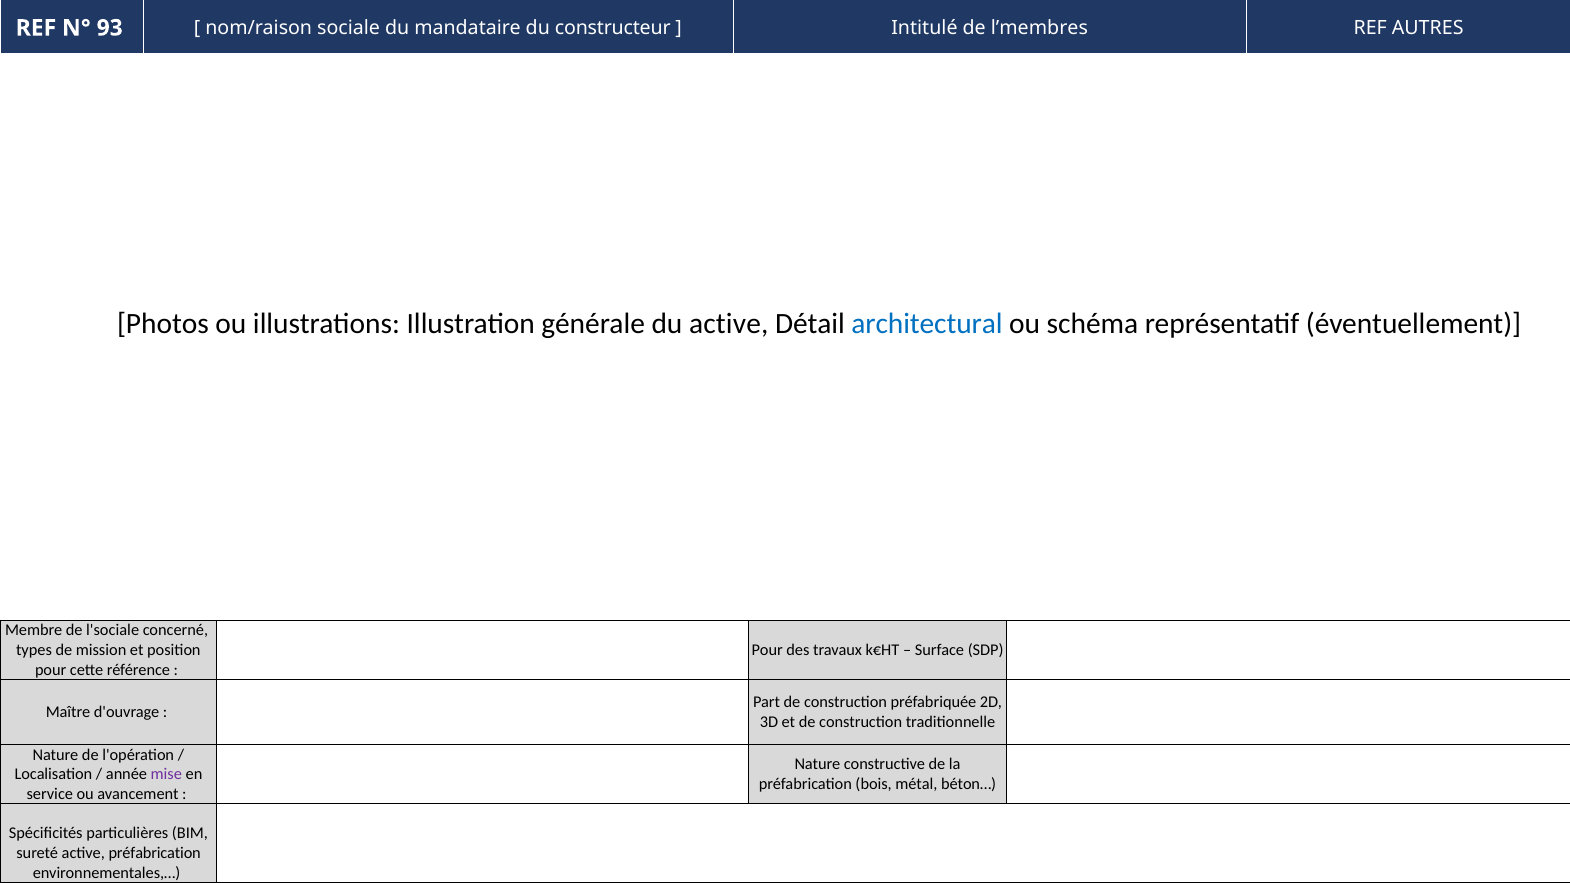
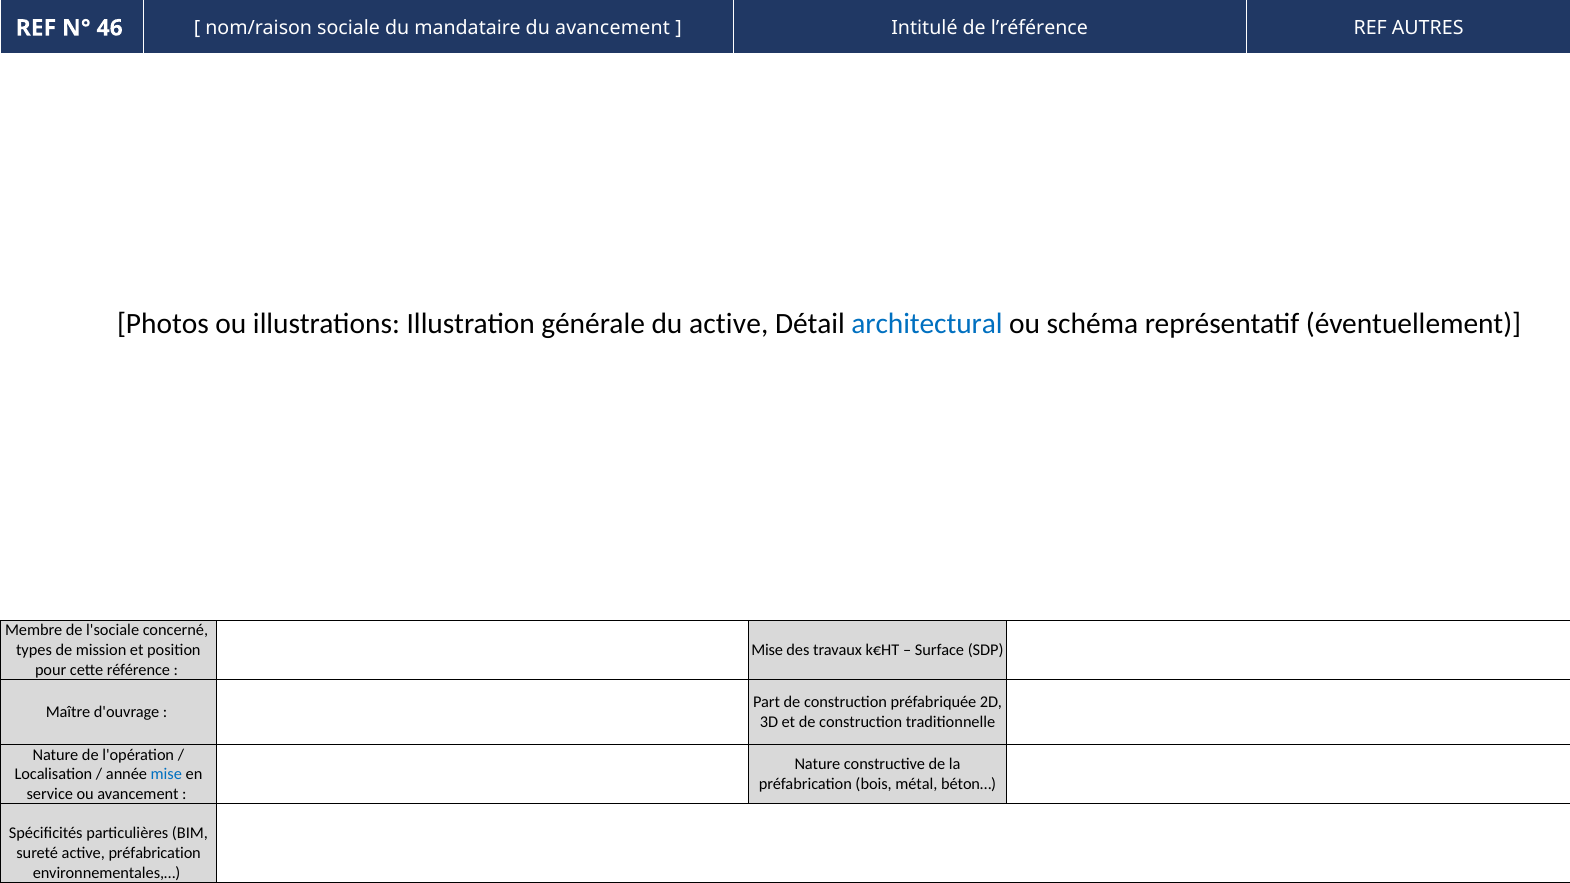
93: 93 -> 46
du constructeur: constructeur -> avancement
l’membres: l’membres -> l’référence
Pour at (767, 650): Pour -> Mise
mise at (166, 775) colour: purple -> blue
